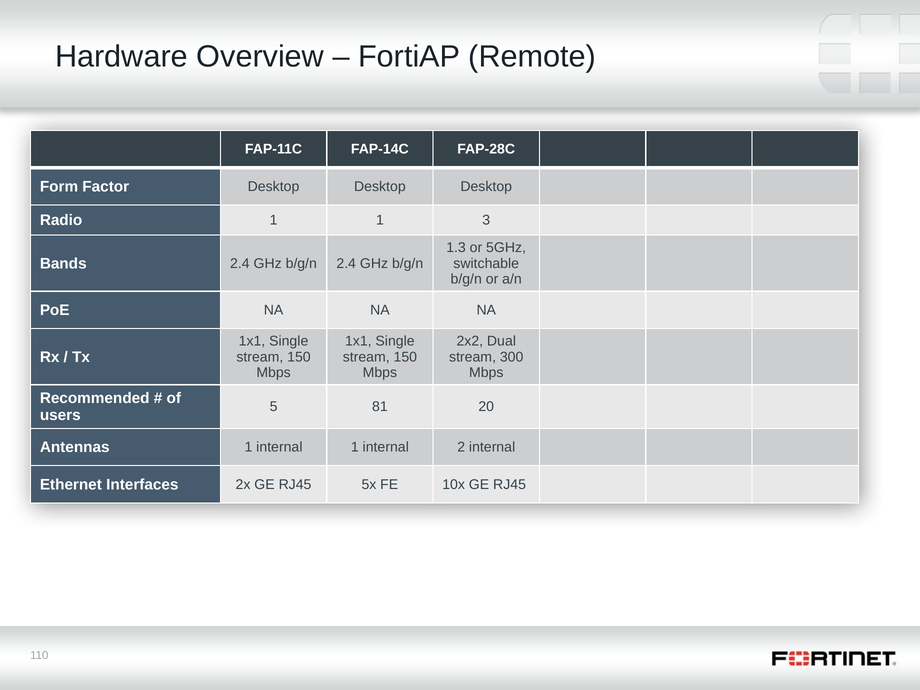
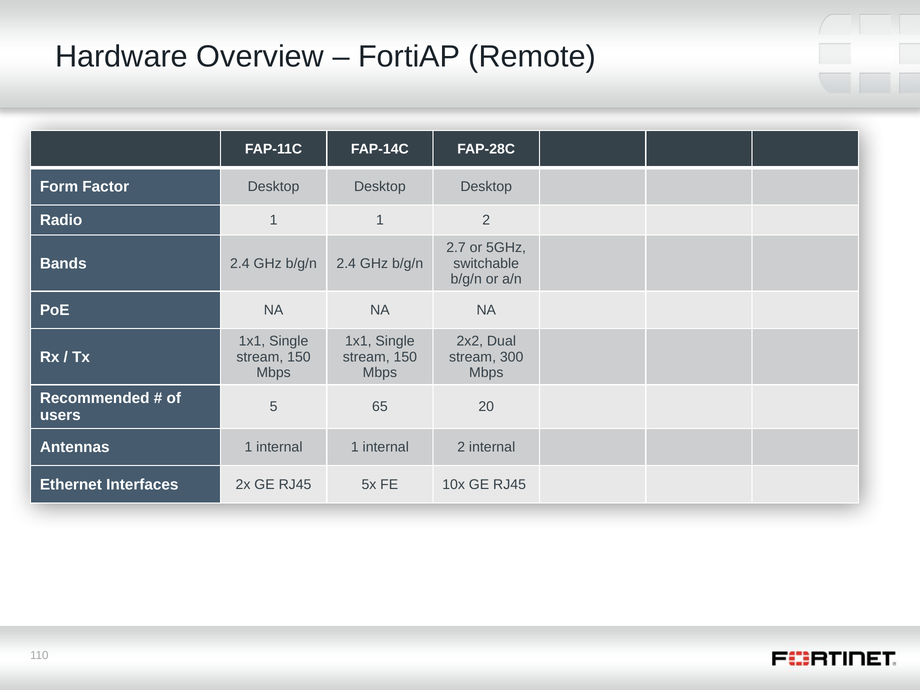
1 3: 3 -> 2
1.3: 1.3 -> 2.7
81: 81 -> 65
